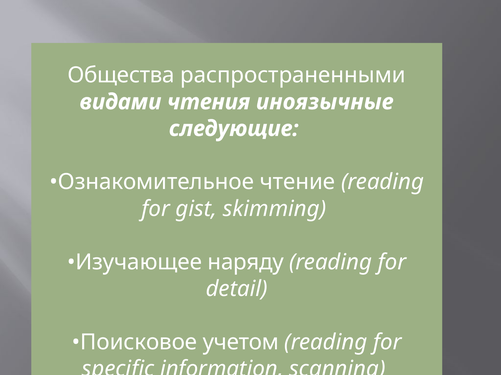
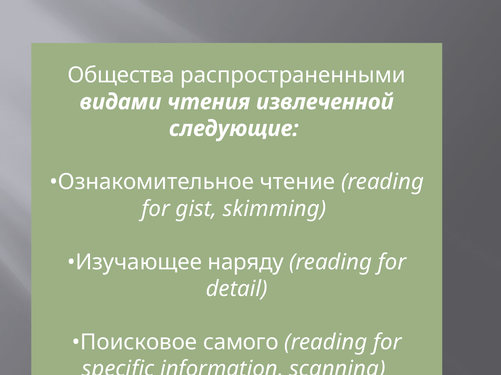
иноязычные: иноязычные -> извлеченной
учетом: учетом -> самого
